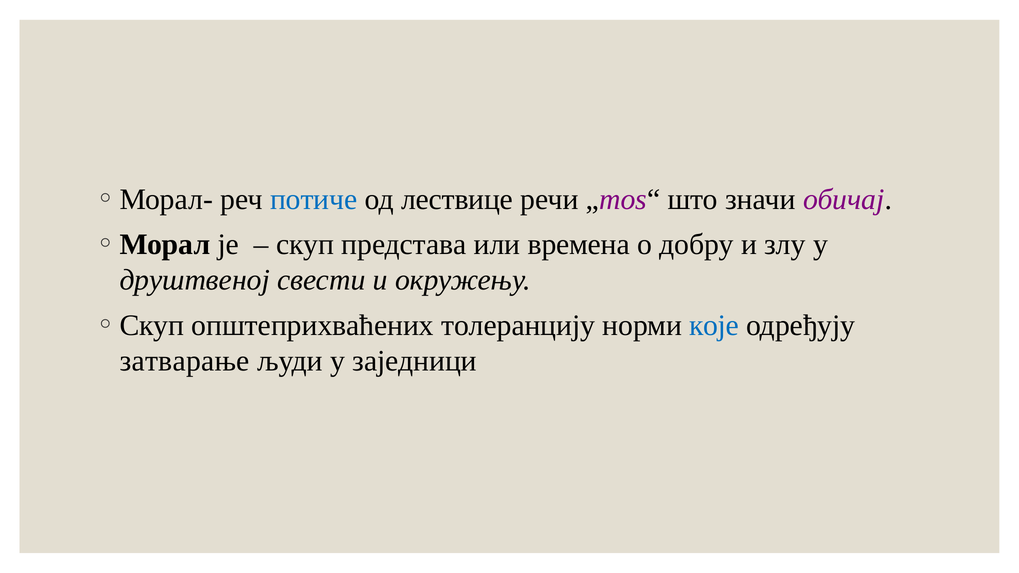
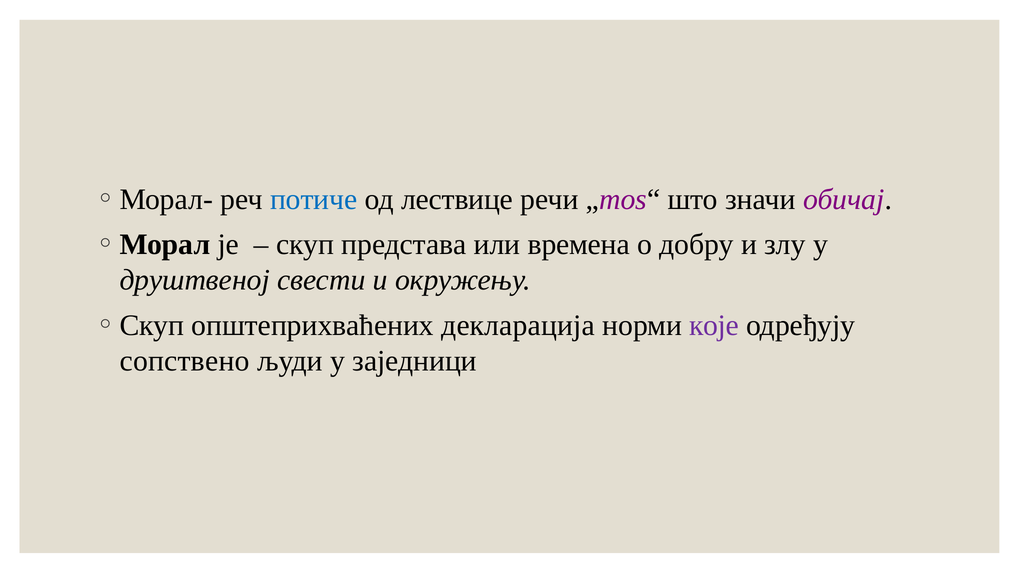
толеранцију: толеранцију -> декларација
које colour: blue -> purple
затварање: затварање -> сопствено
